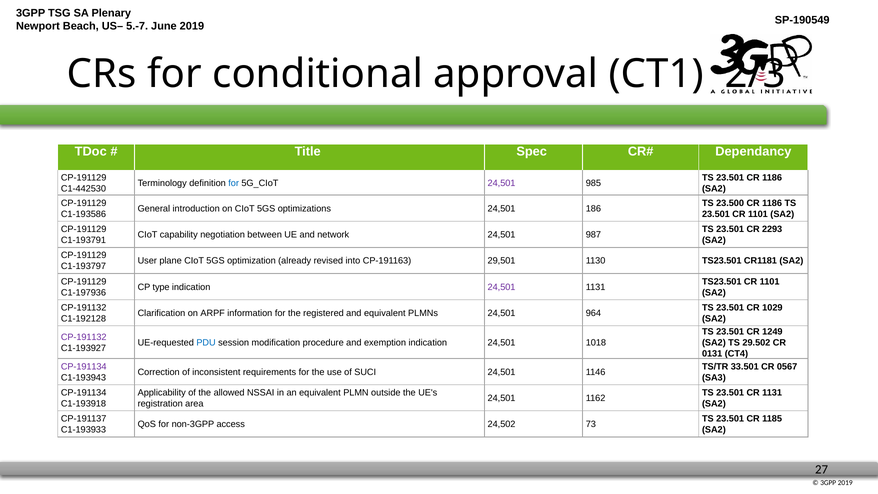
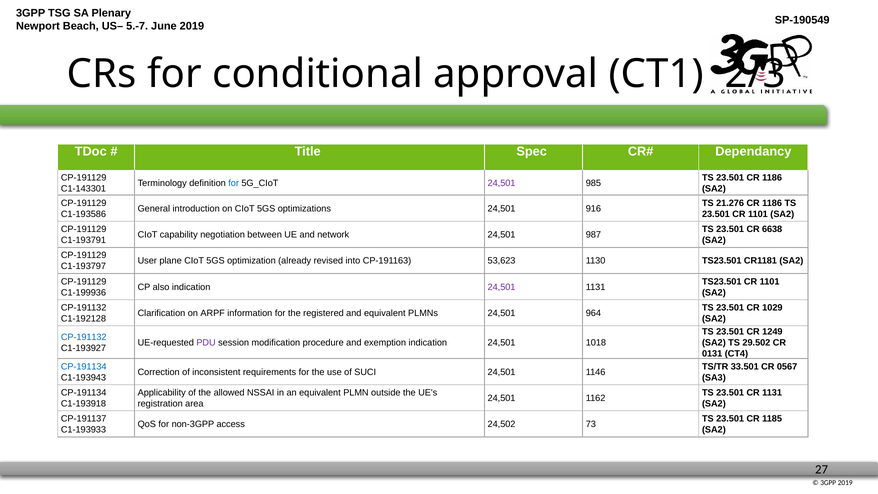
C1-442530: C1-442530 -> C1-143301
23.500: 23.500 -> 21.276
186: 186 -> 916
2293: 2293 -> 6638
29,501: 29,501 -> 53,623
type: type -> also
C1-197936: C1-197936 -> C1-199936
CP-191132 at (84, 337) colour: purple -> blue
PDU colour: blue -> purple
CP-191134 at (84, 367) colour: purple -> blue
